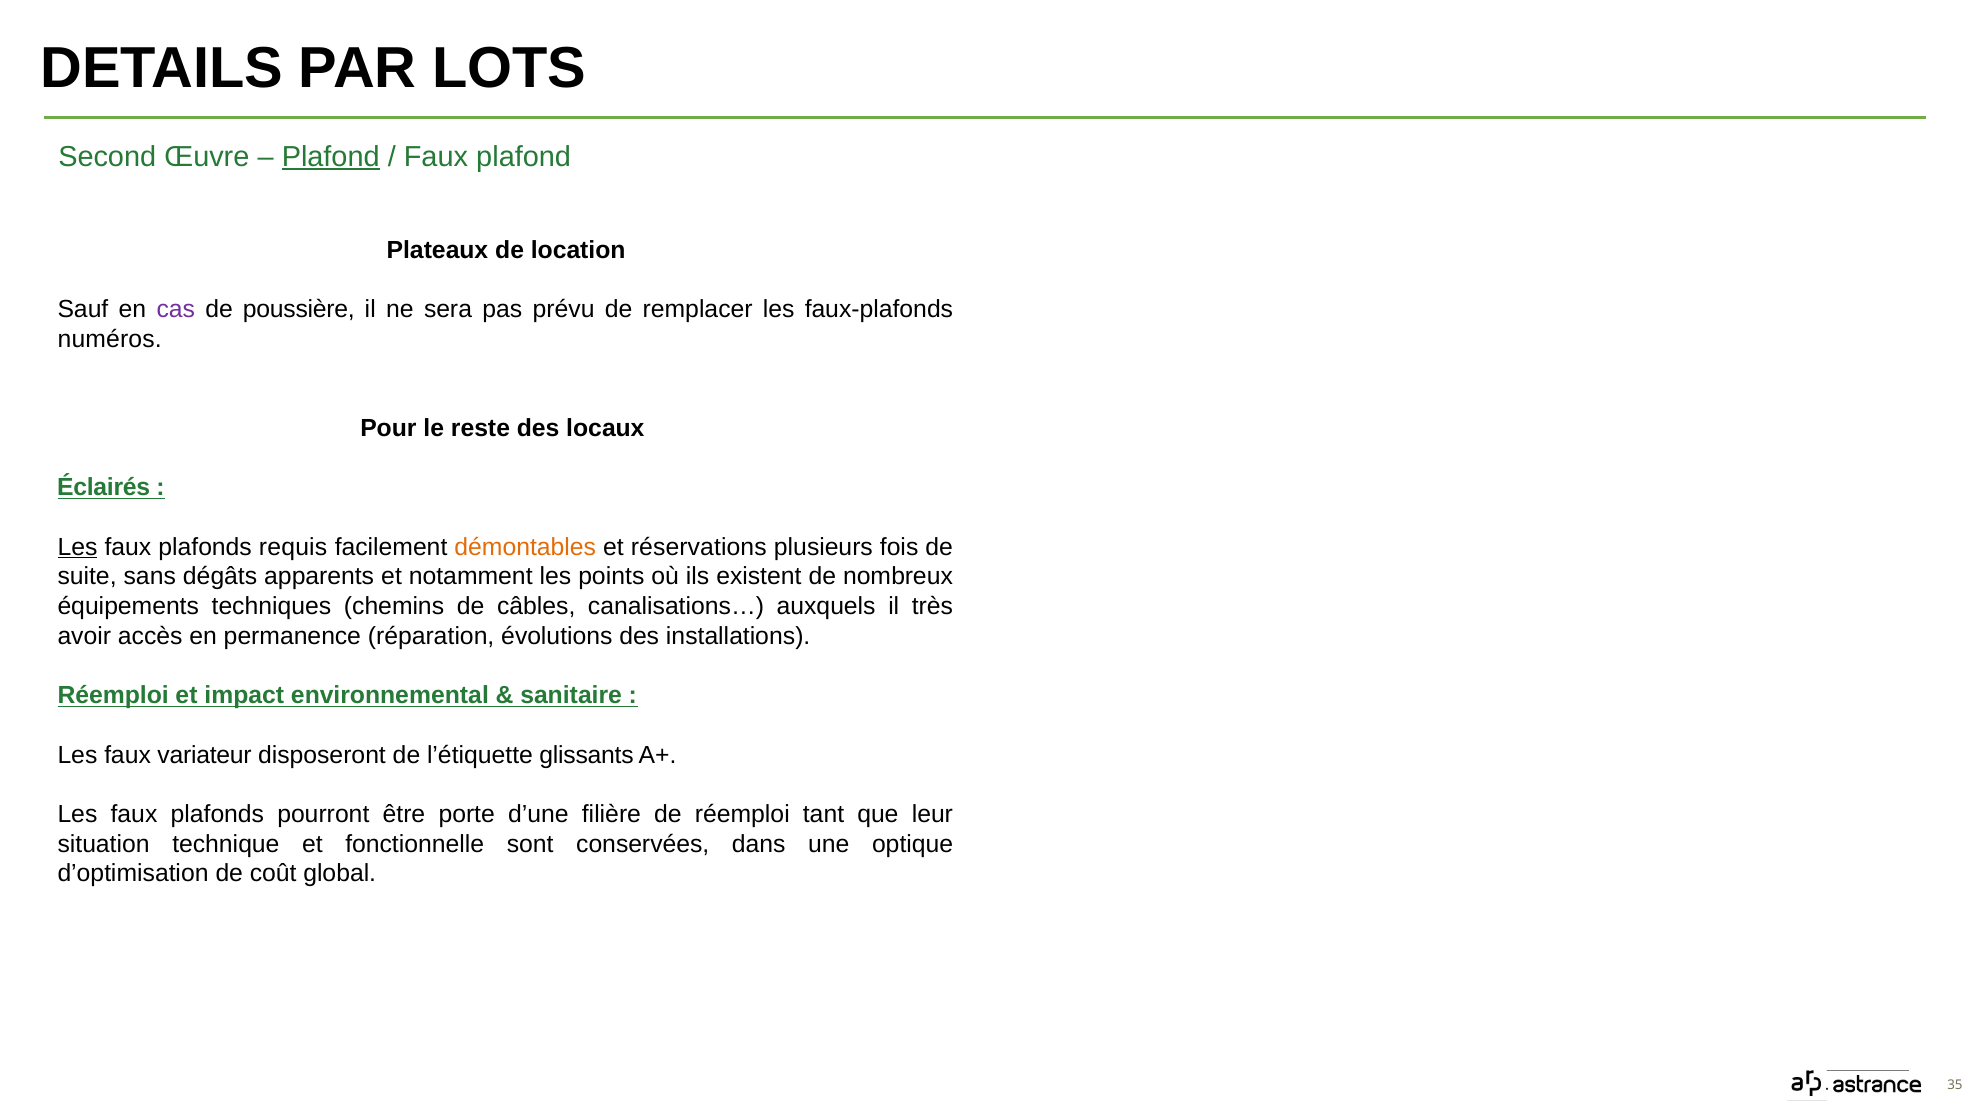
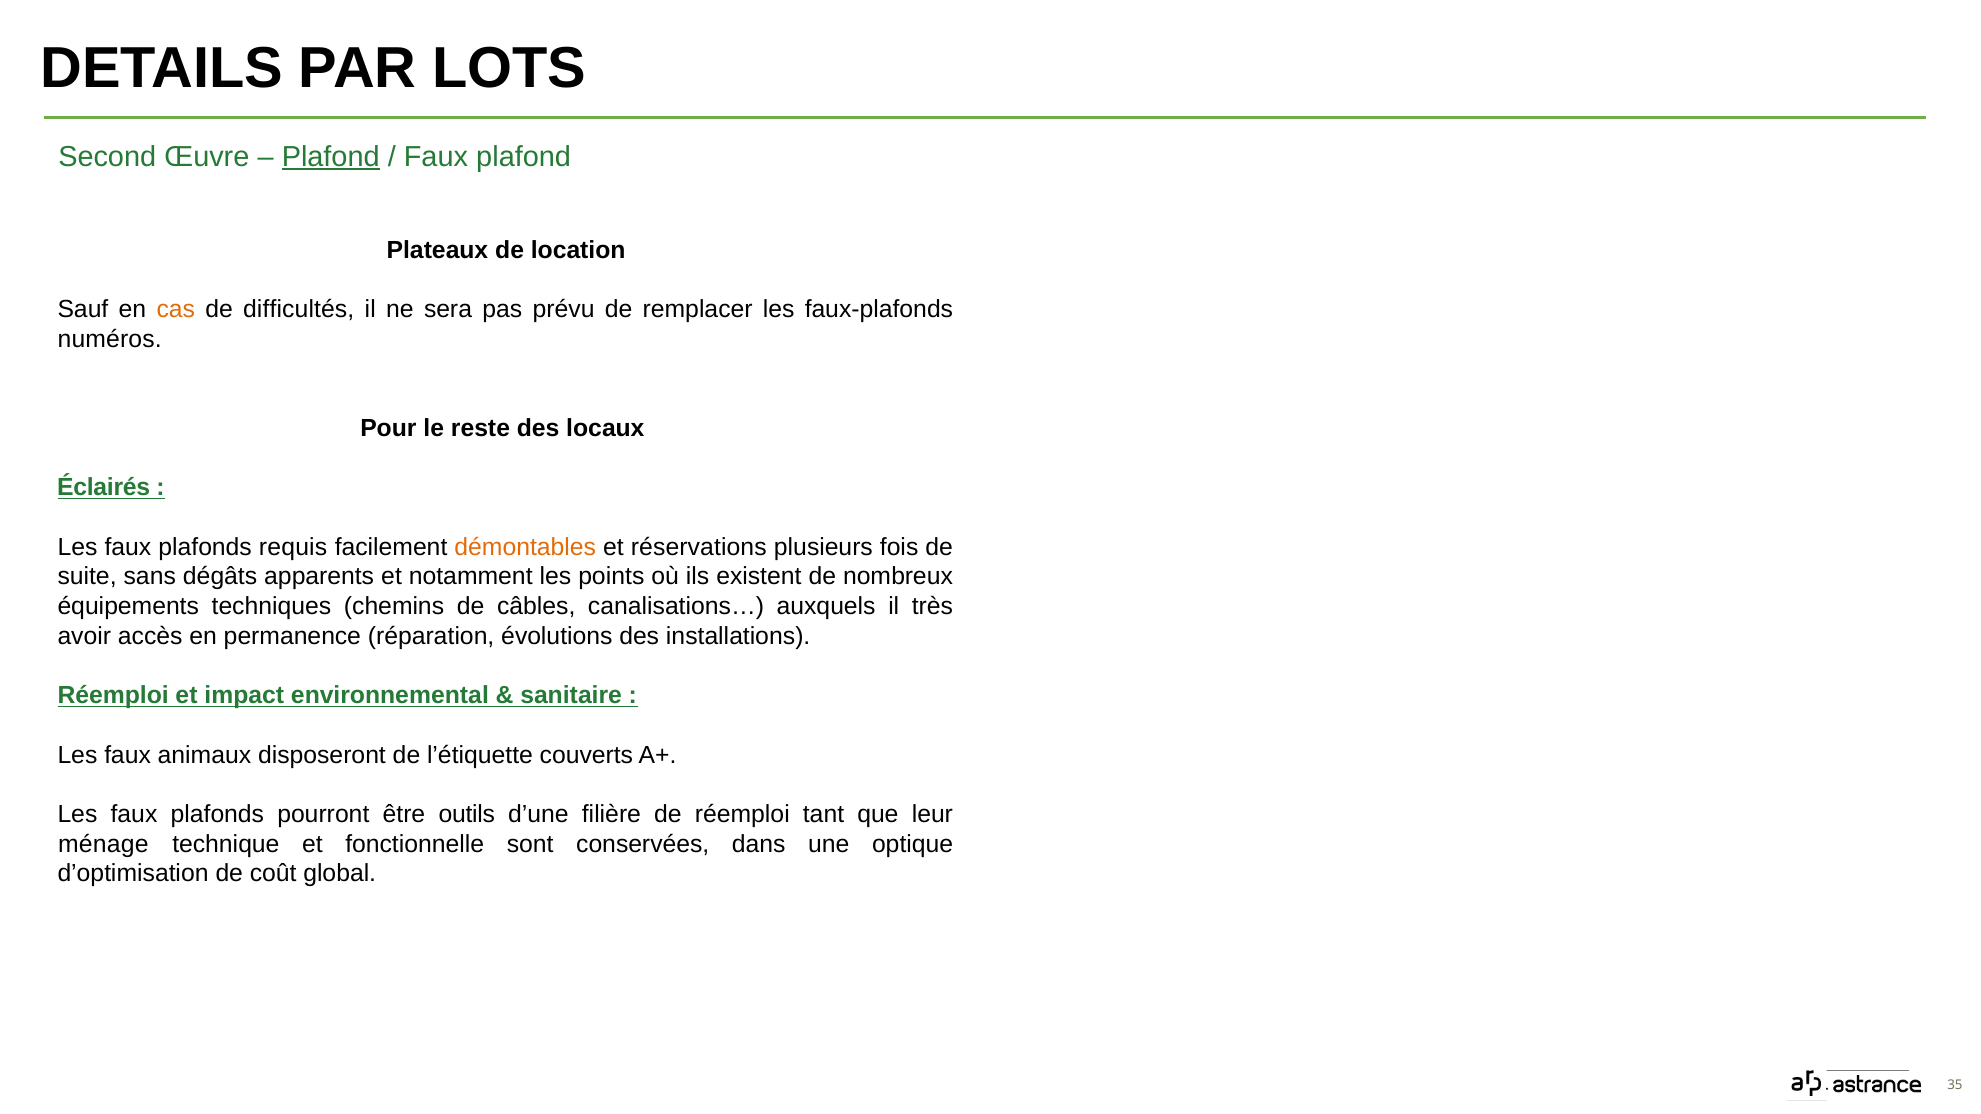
cas colour: purple -> orange
poussière: poussière -> difficultés
Les at (78, 547) underline: present -> none
variateur: variateur -> animaux
glissants: glissants -> couverts
porte: porte -> outils
situation: situation -> ménage
